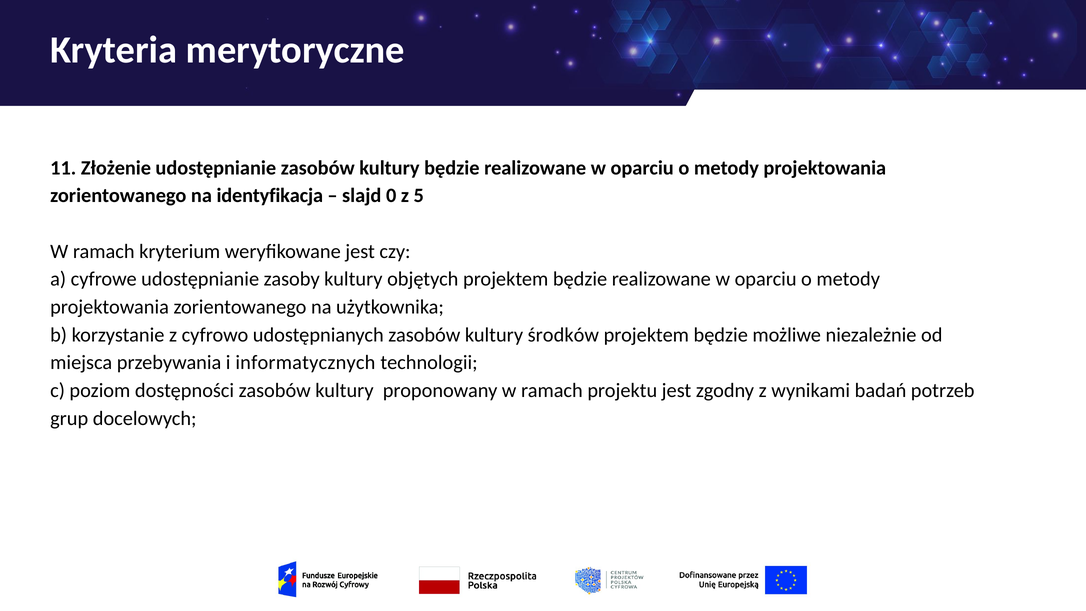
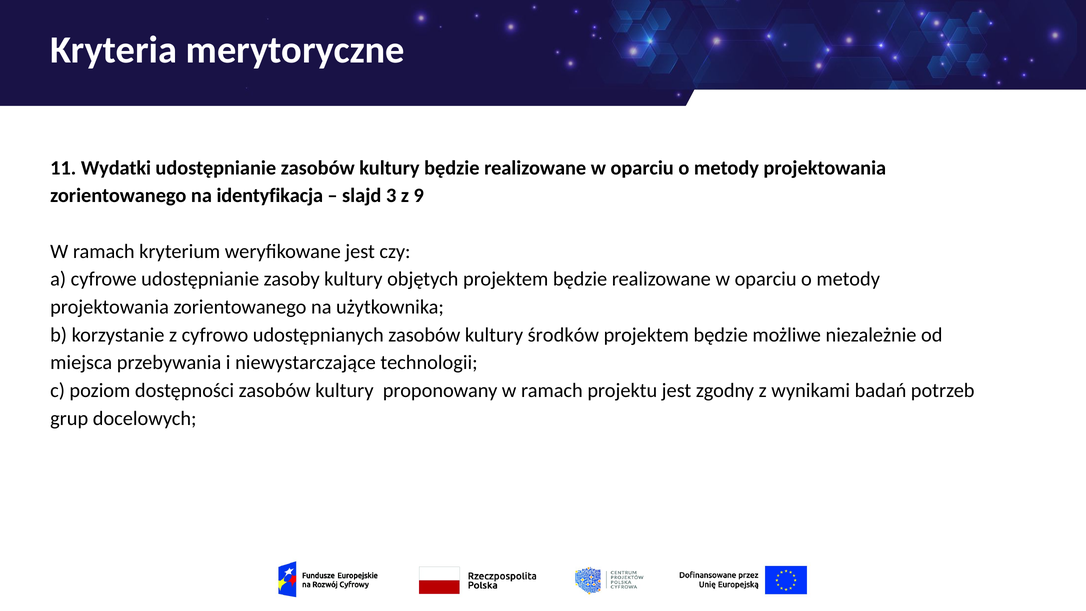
Złożenie: Złożenie -> Wydatki
0: 0 -> 3
5: 5 -> 9
informatycznych: informatycznych -> niewystarczające
